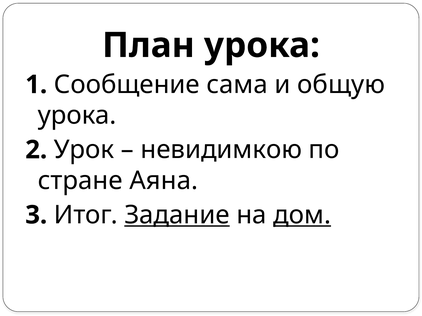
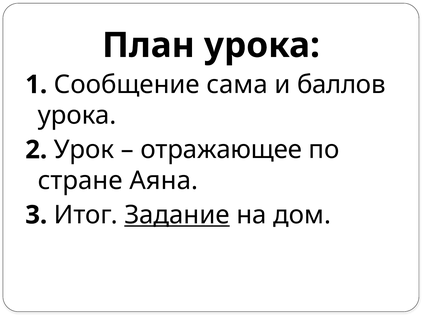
общую: общую -> баллов
невидимкою: невидимкою -> отражающее
дом underline: present -> none
